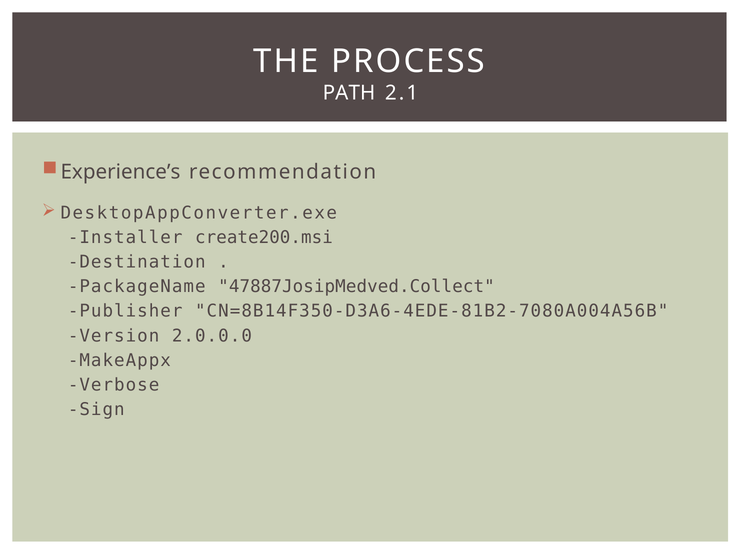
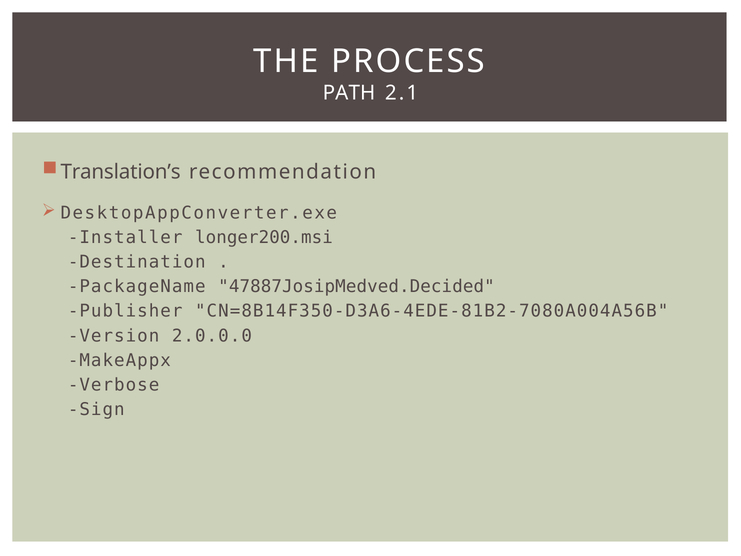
Experience’s: Experience’s -> Translation’s
create200.msi: create200.msi -> longer200.msi
47887JosipMedved.Collect: 47887JosipMedved.Collect -> 47887JosipMedved.Decided
